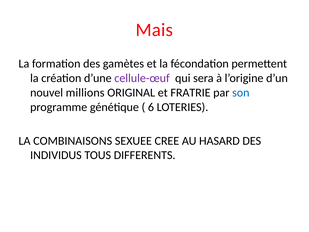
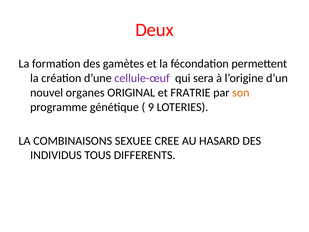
Mais: Mais -> Deux
millions: millions -> organes
son colour: blue -> orange
6: 6 -> 9
